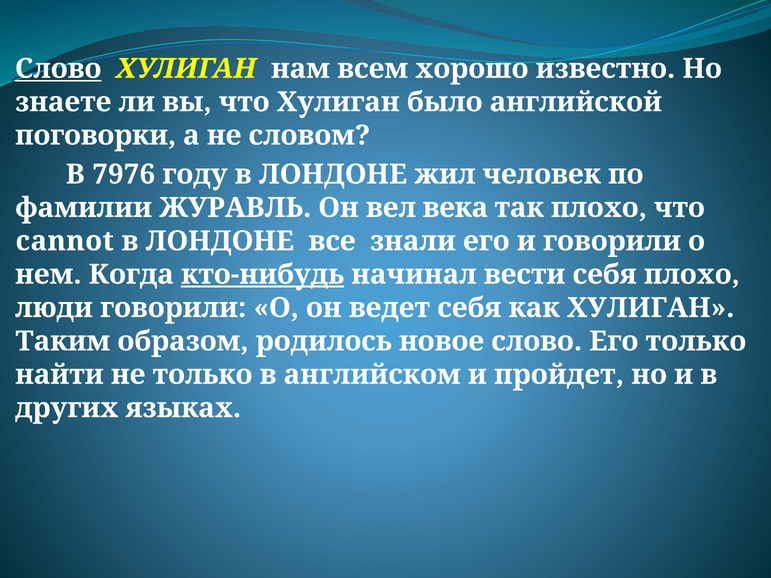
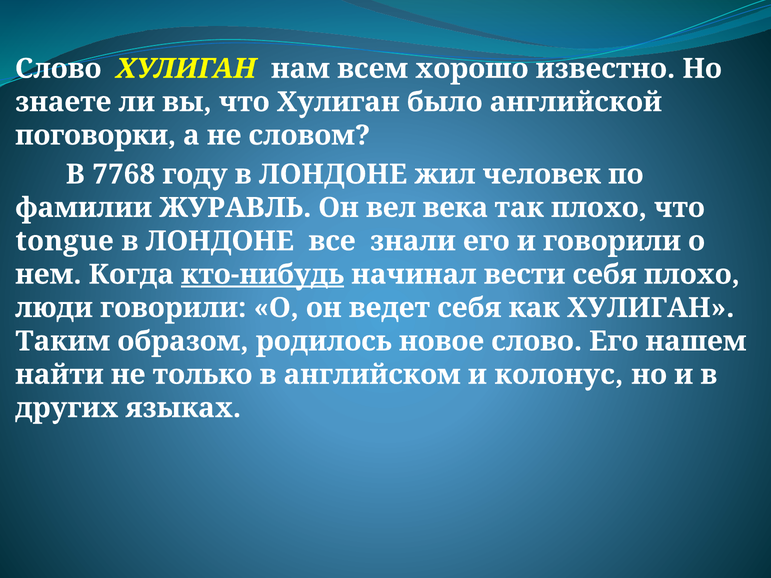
Слово at (58, 69) underline: present -> none
7976: 7976 -> 7768
cannot: cannot -> tongue
Его только: только -> нашем
пройдет: пройдет -> колонус
